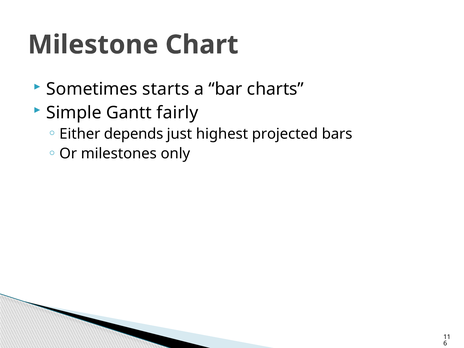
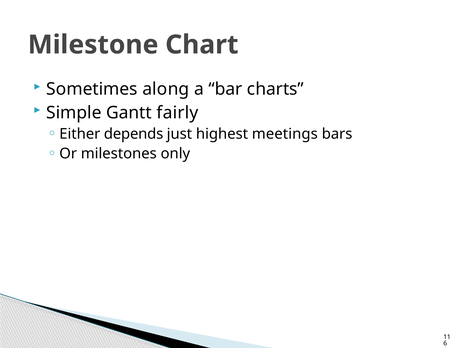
starts: starts -> along
projected: projected -> meetings
